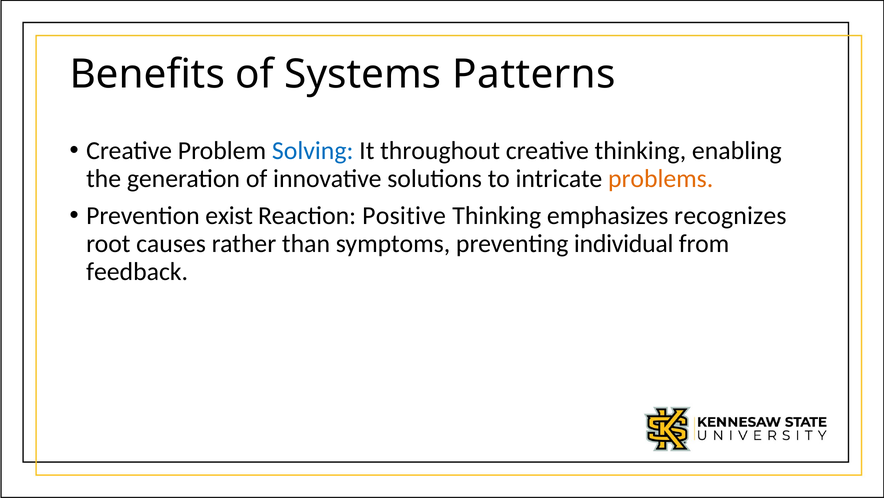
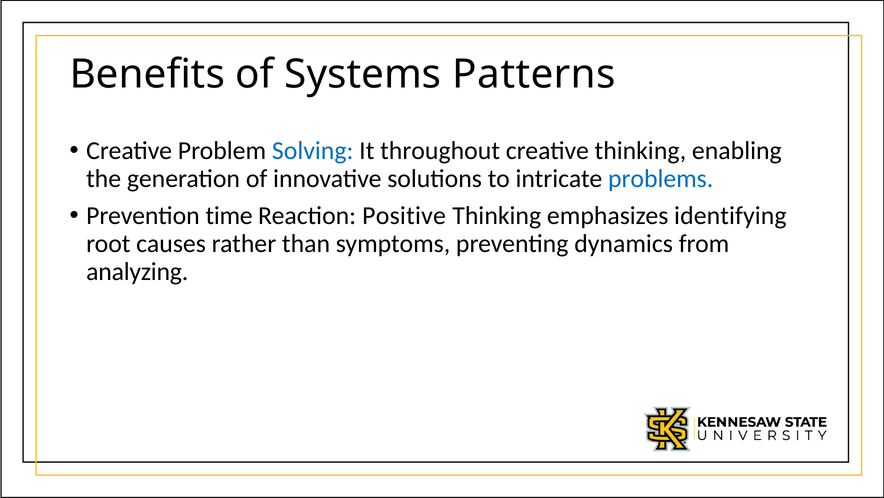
problems colour: orange -> blue
exist: exist -> time
recognizes: recognizes -> identifying
individual: individual -> dynamics
feedback: feedback -> analyzing
